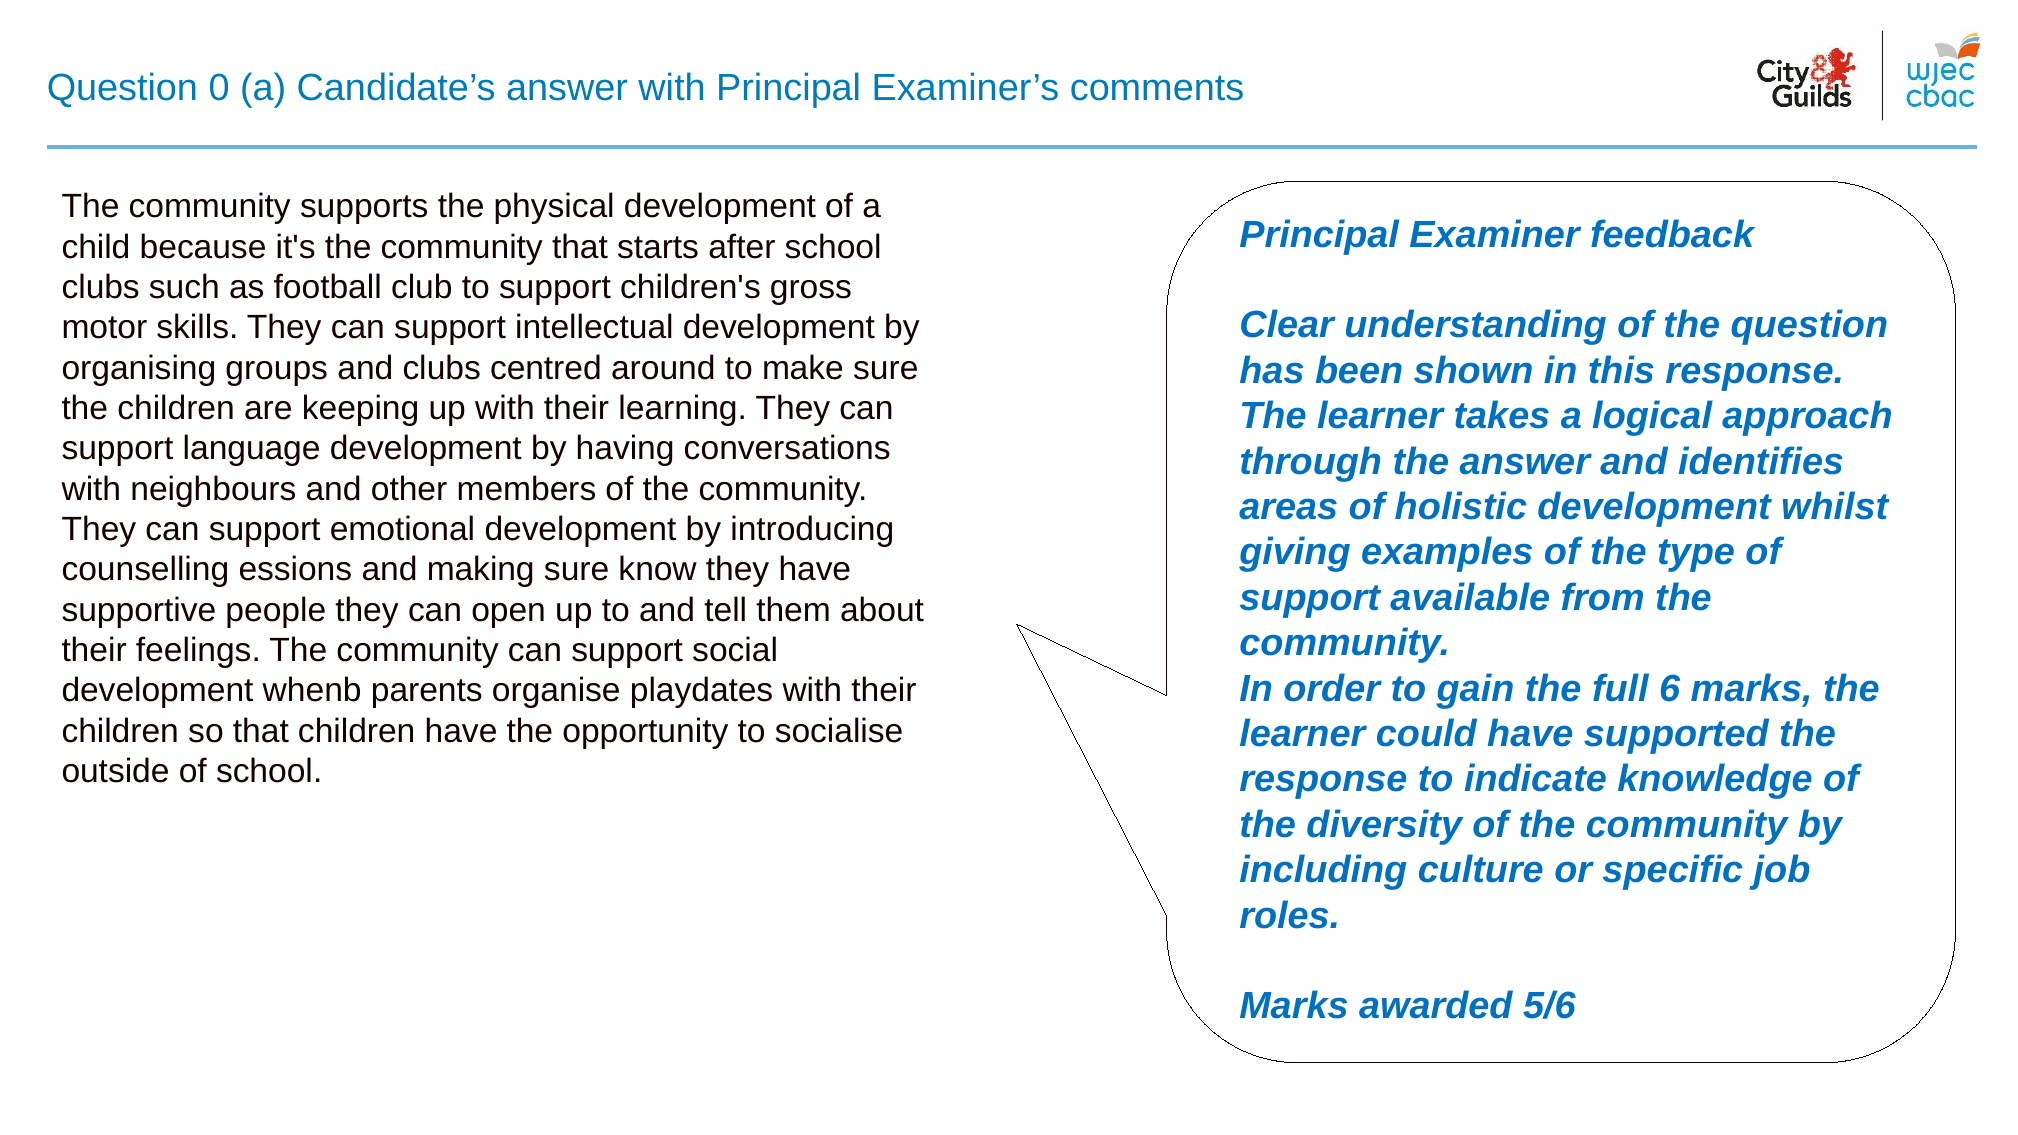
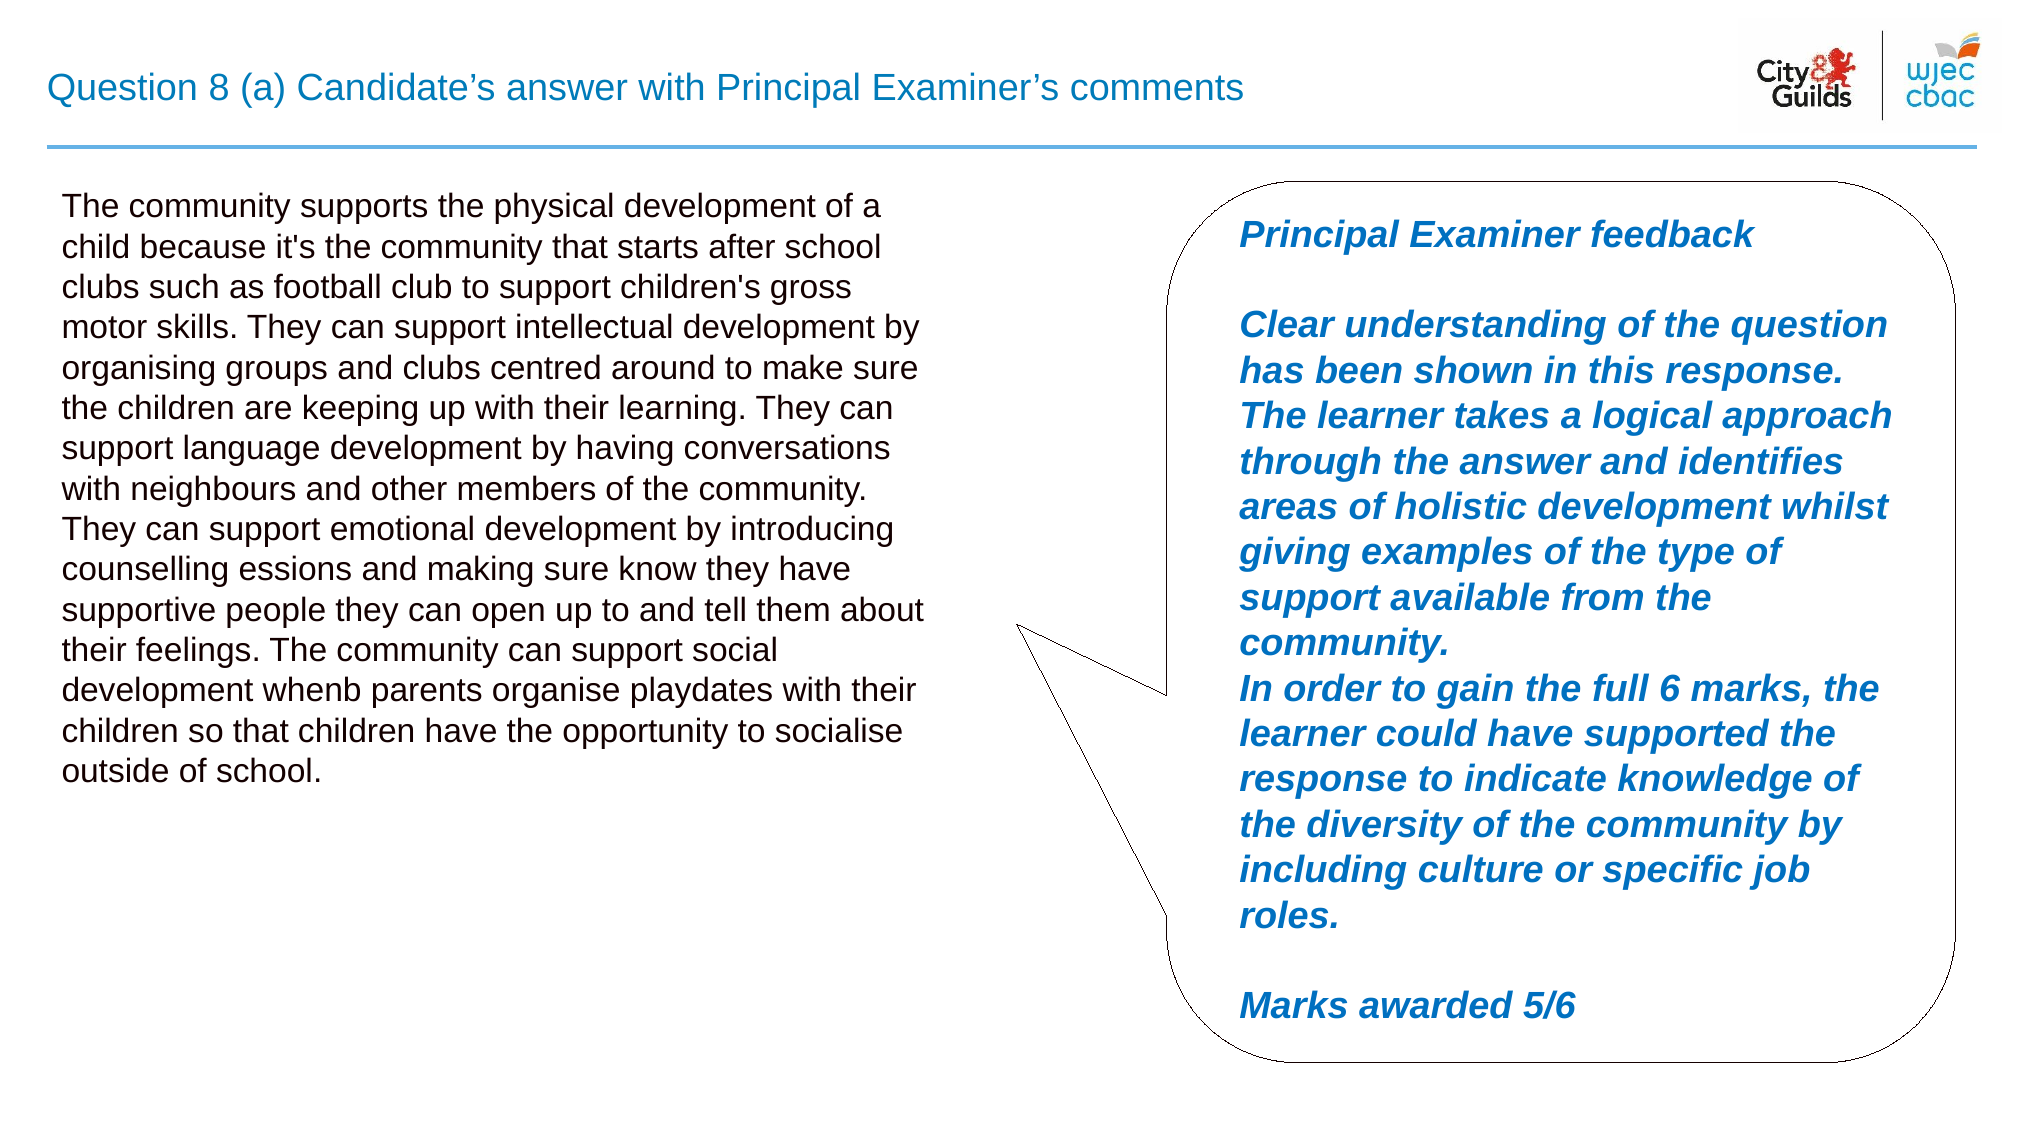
0: 0 -> 8
